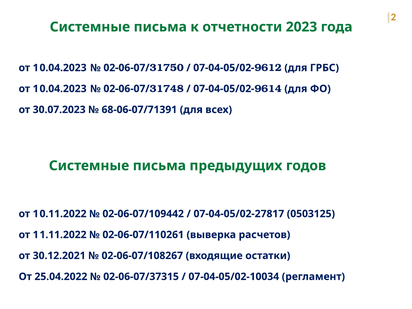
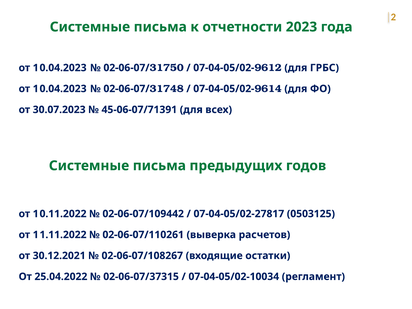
68-06-07/71391: 68-06-07/71391 -> 45-06-07/71391
